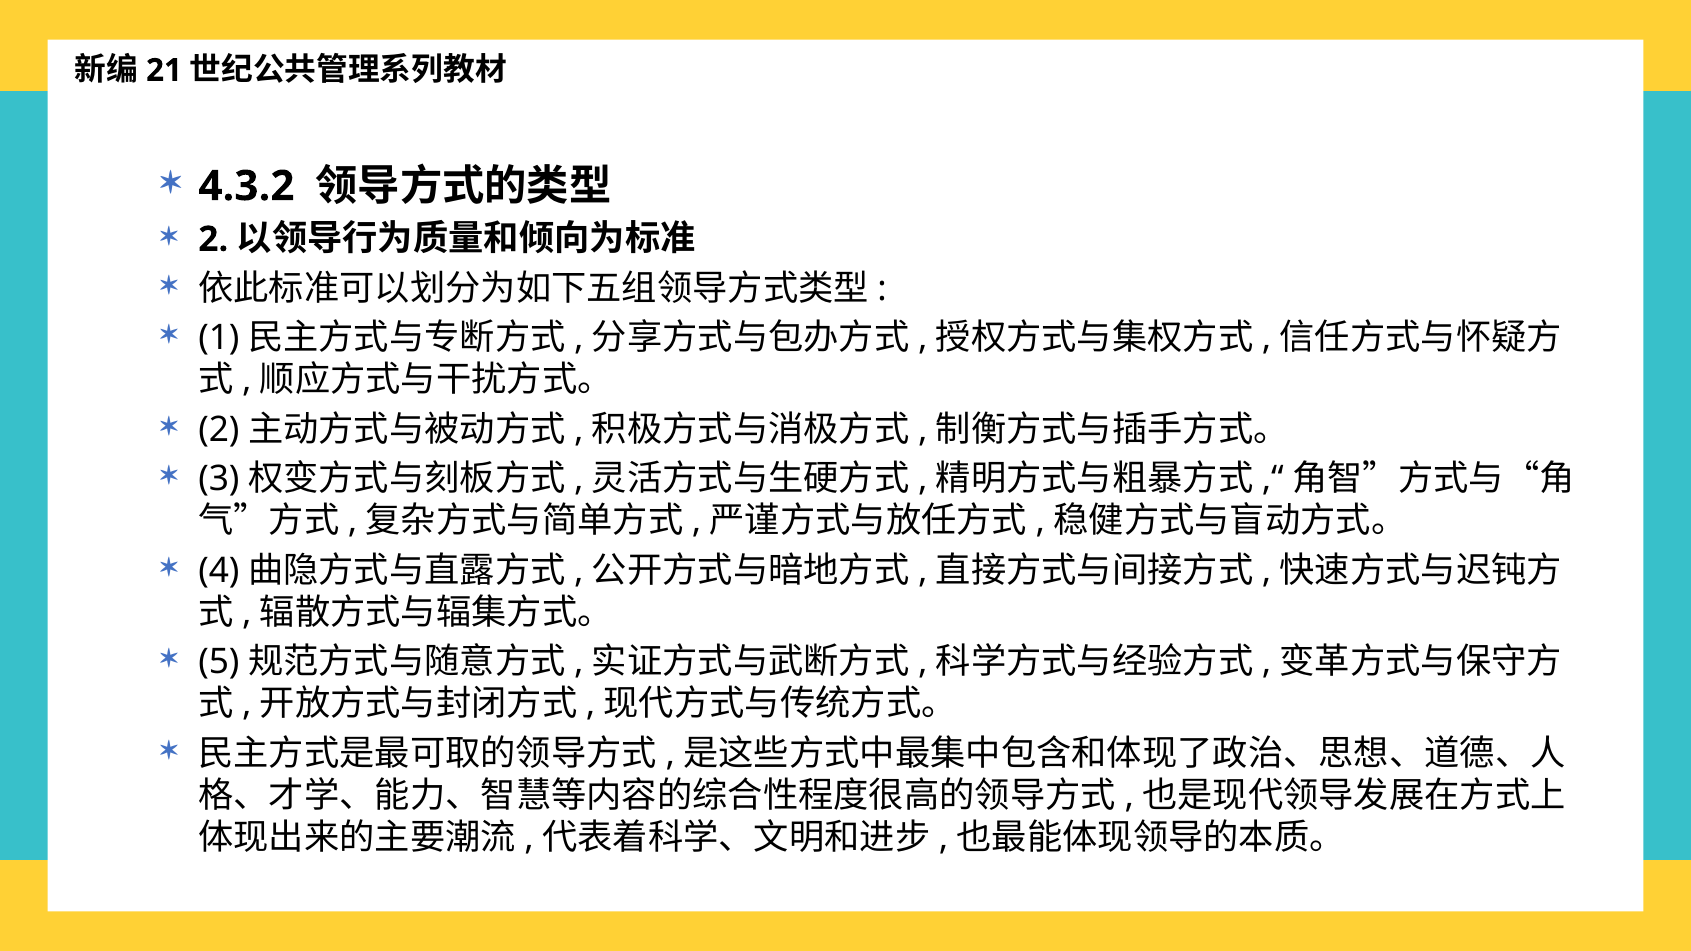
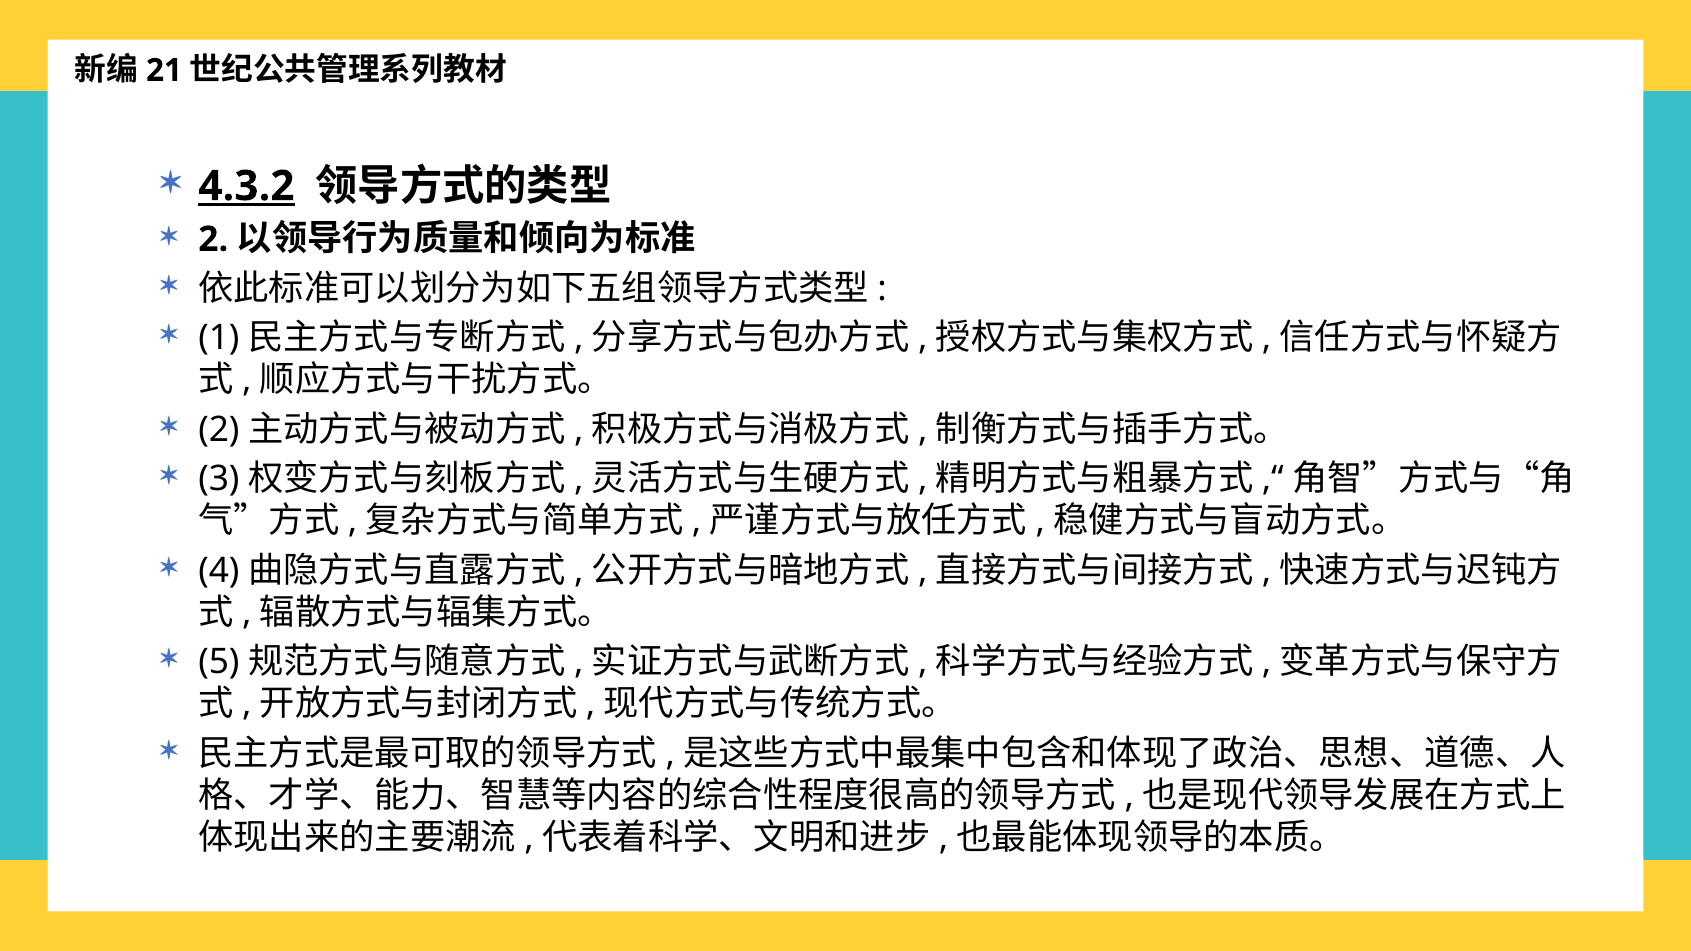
4.3.2 underline: none -> present
